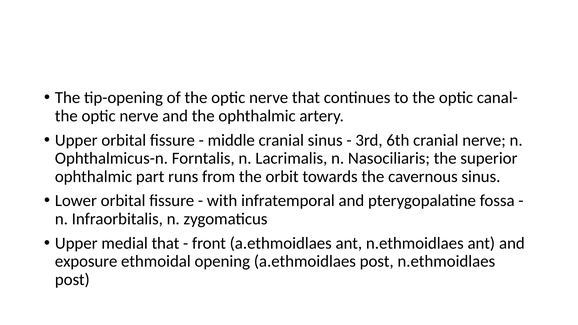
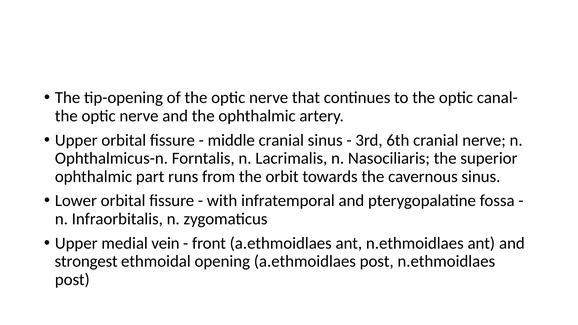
medial that: that -> vein
exposure: exposure -> strongest
